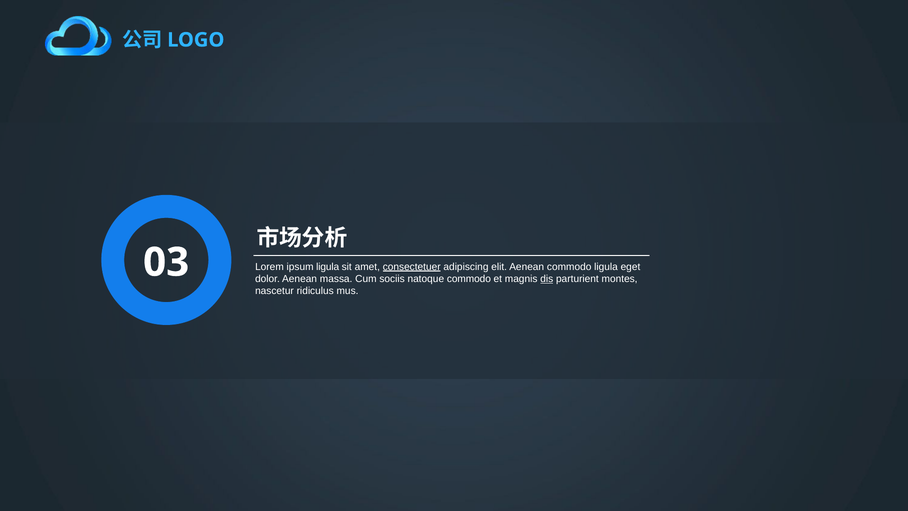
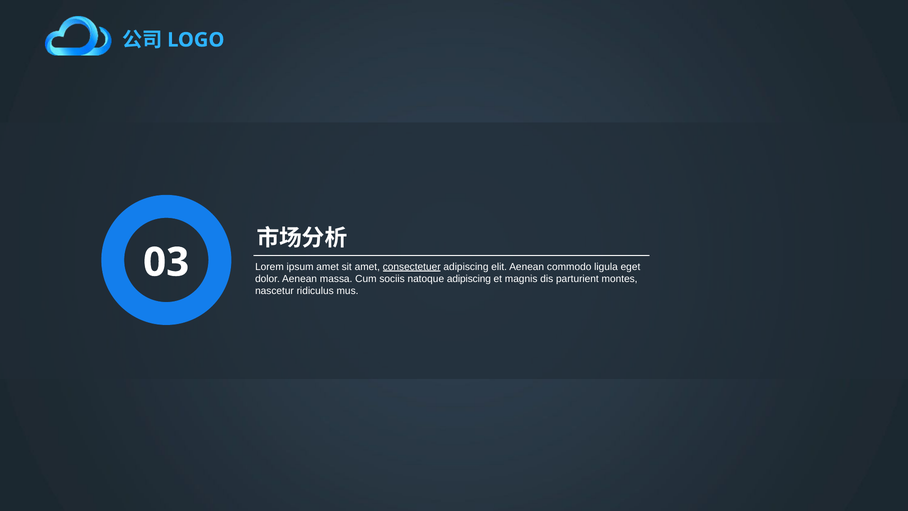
ipsum ligula: ligula -> amet
natoque commodo: commodo -> adipiscing
dis underline: present -> none
